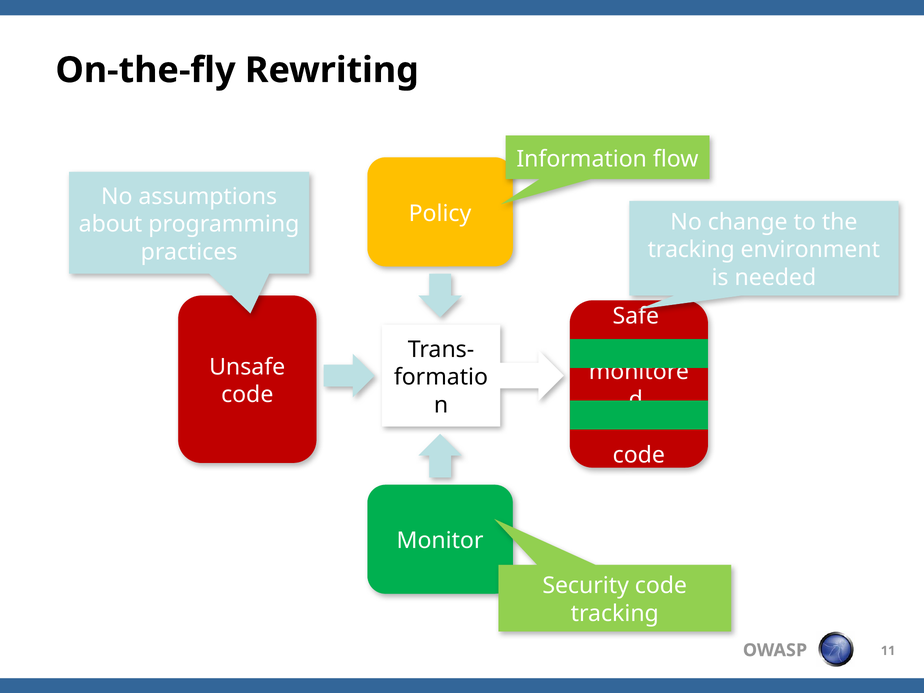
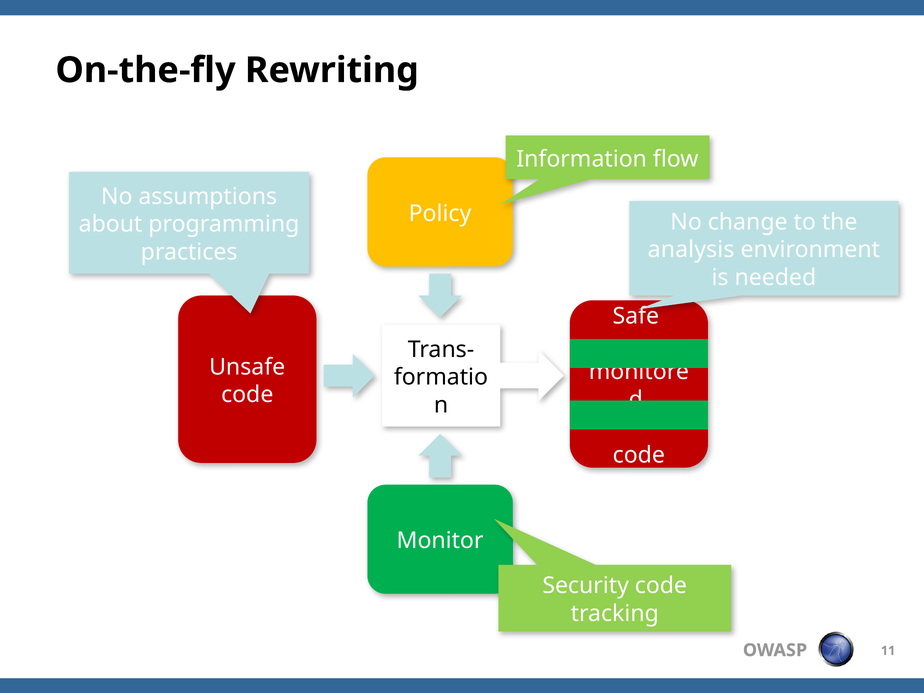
tracking at (691, 250): tracking -> analysis
